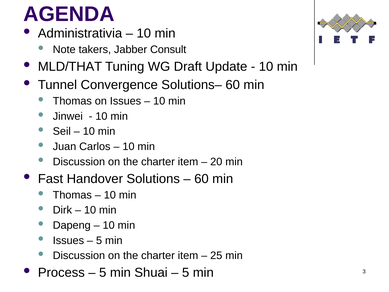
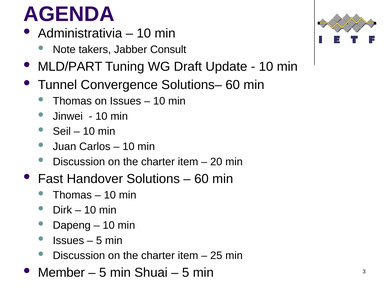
MLD/THAT: MLD/THAT -> MLD/PART
Process: Process -> Member
